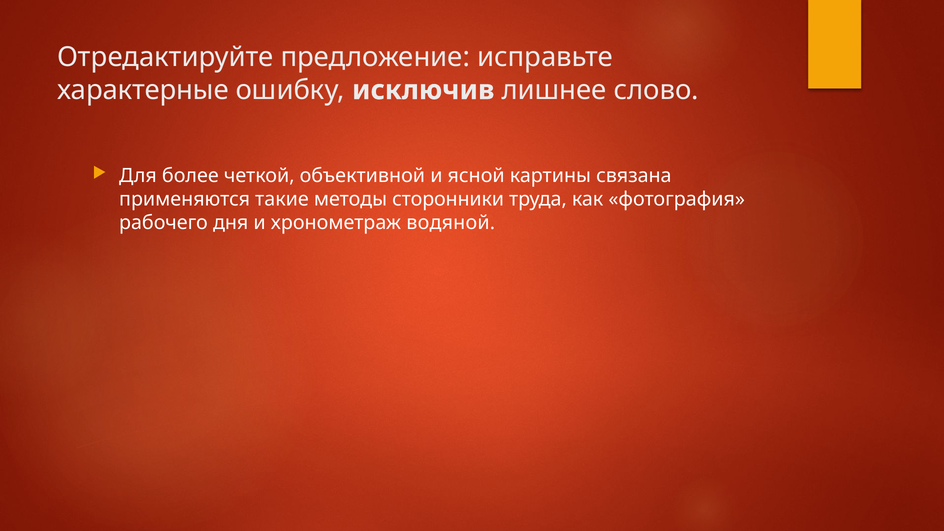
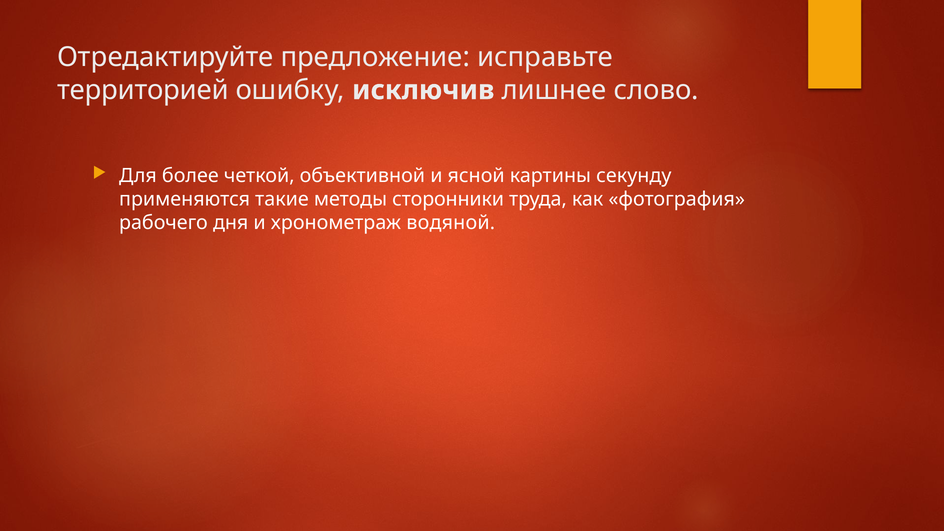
характерные: характерные -> территорией
связана: связана -> секунду
